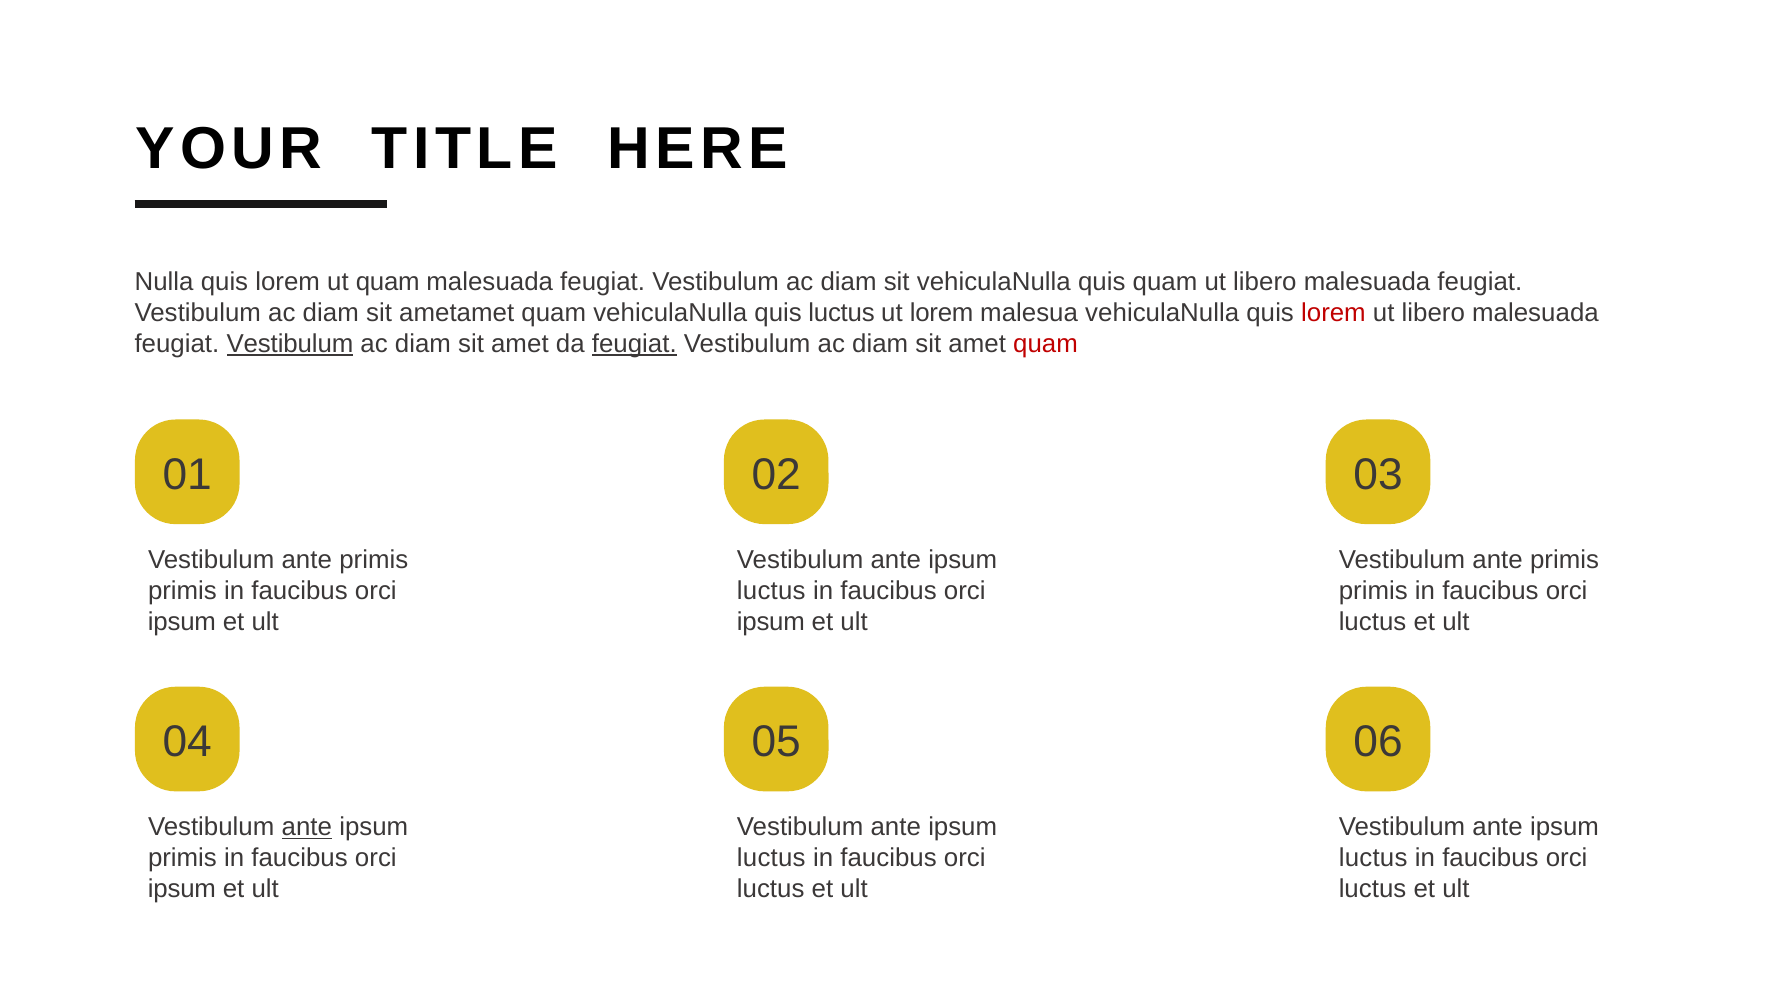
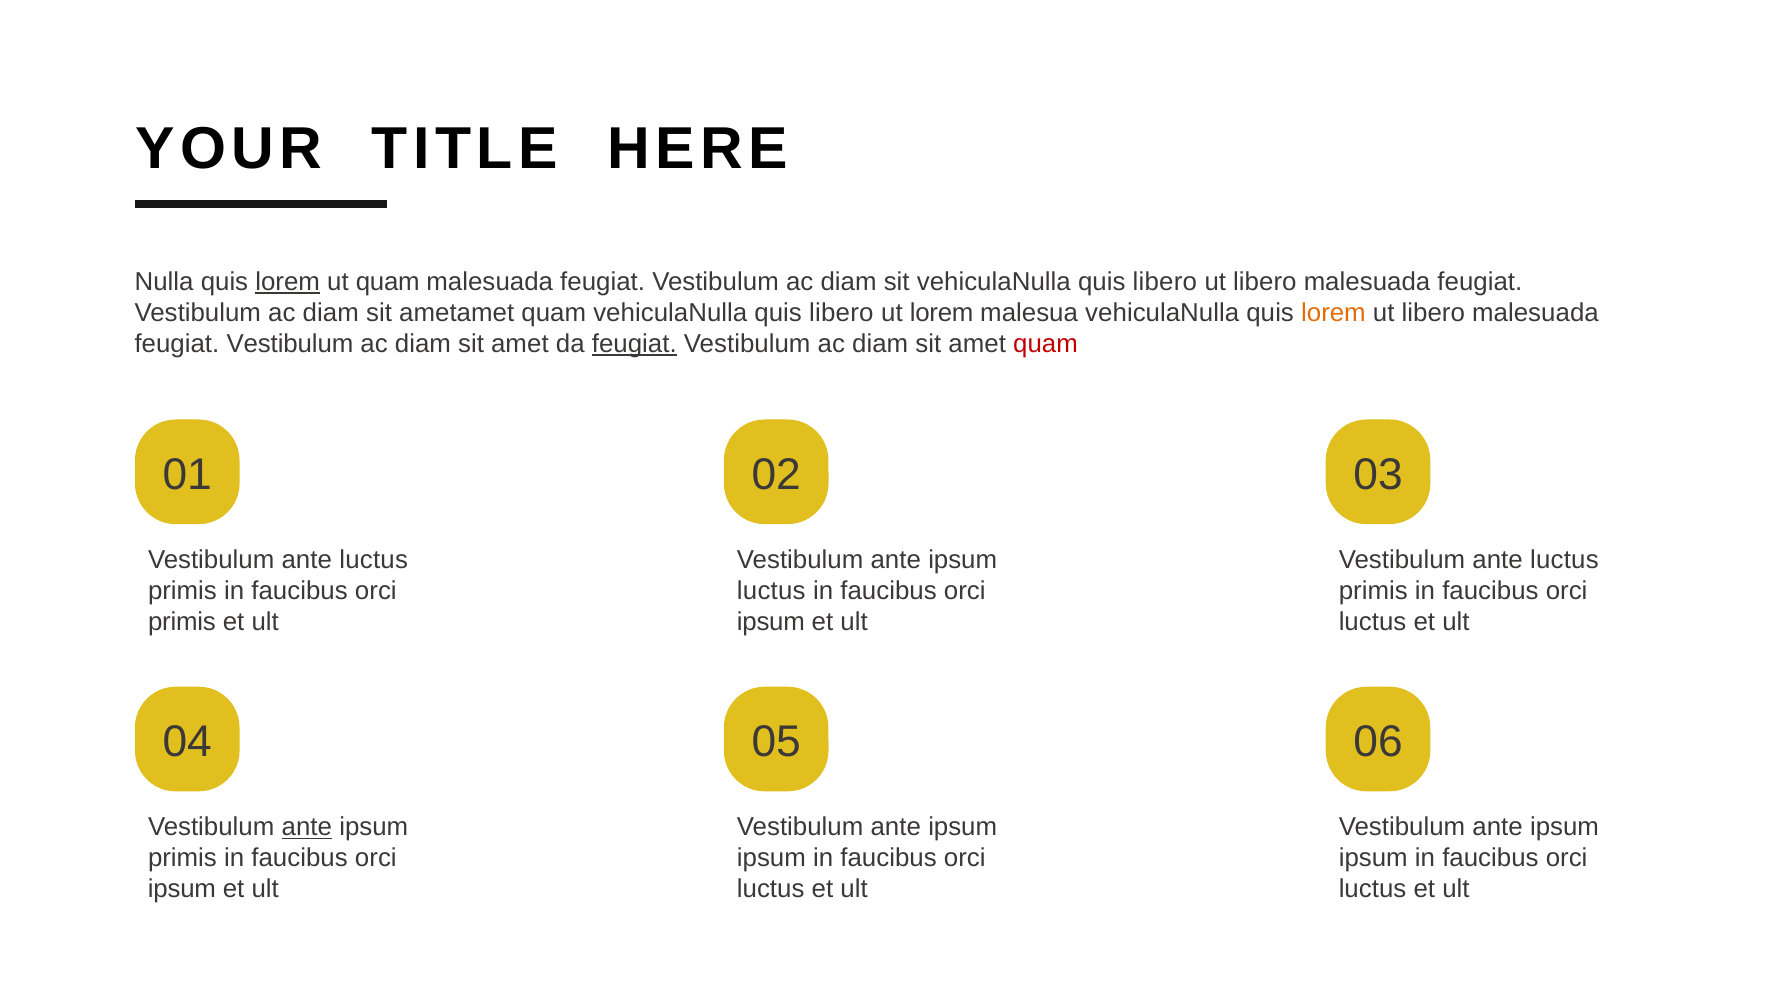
lorem at (288, 282) underline: none -> present
sit vehiculaNulla quis quam: quam -> libero
quam vehiculaNulla quis luctus: luctus -> libero
lorem at (1333, 313) colour: red -> orange
Vestibulum at (290, 344) underline: present -> none
primis at (374, 560): primis -> luctus
primis at (1565, 560): primis -> luctus
ipsum at (182, 622): ipsum -> primis
luctus at (771, 858): luctus -> ipsum
luctus at (1373, 858): luctus -> ipsum
